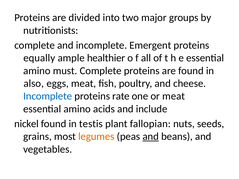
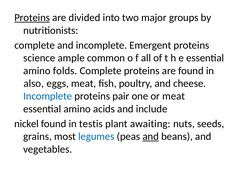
Proteins at (32, 18) underline: none -> present
equally: equally -> science
healthier: healthier -> common
must: must -> folds
rate: rate -> pair
fallopian: fallopian -> awaiting
legumes colour: orange -> blue
